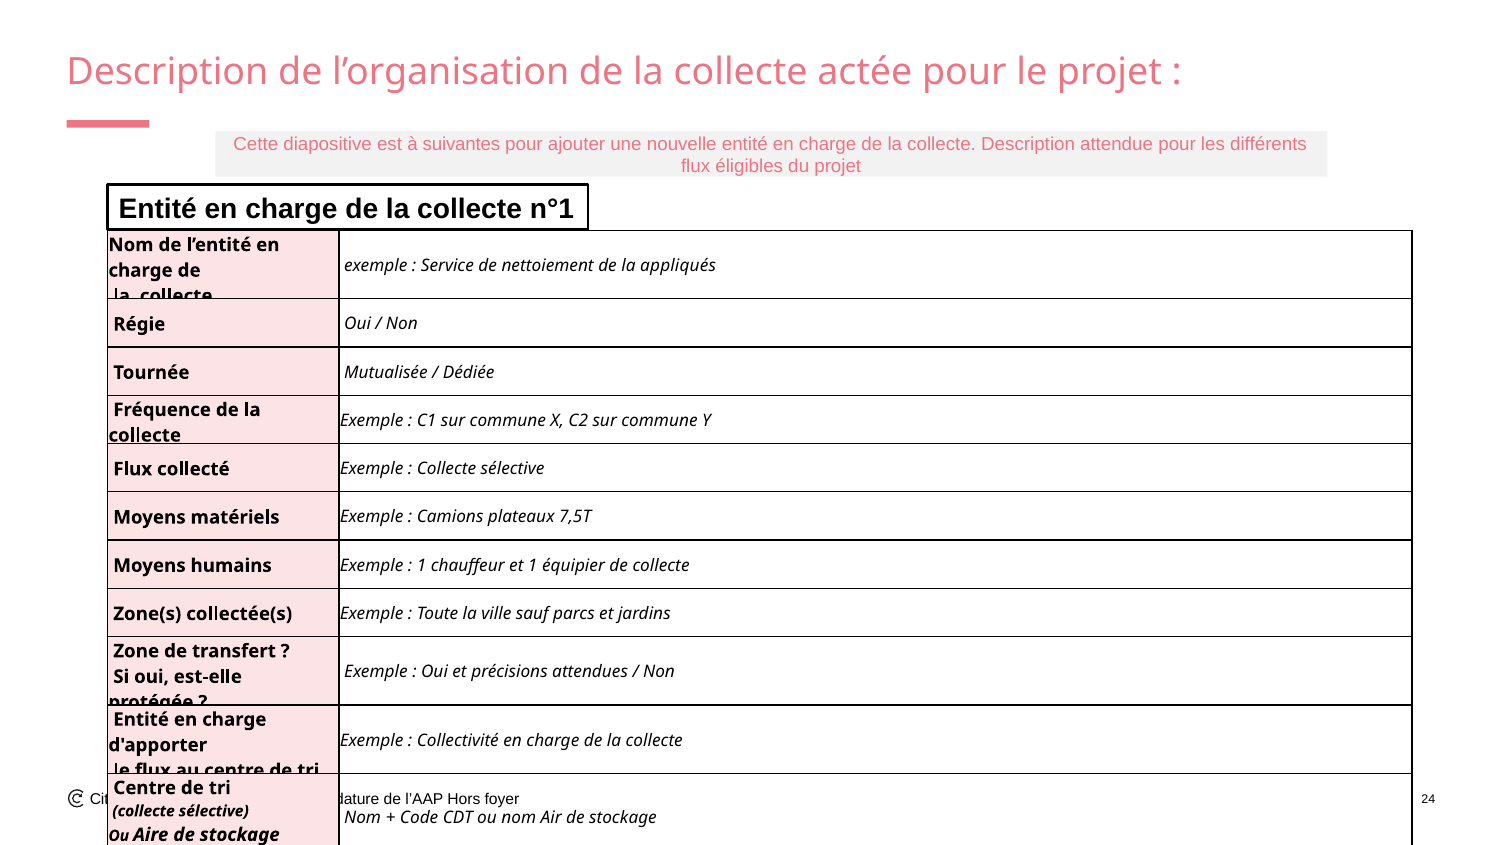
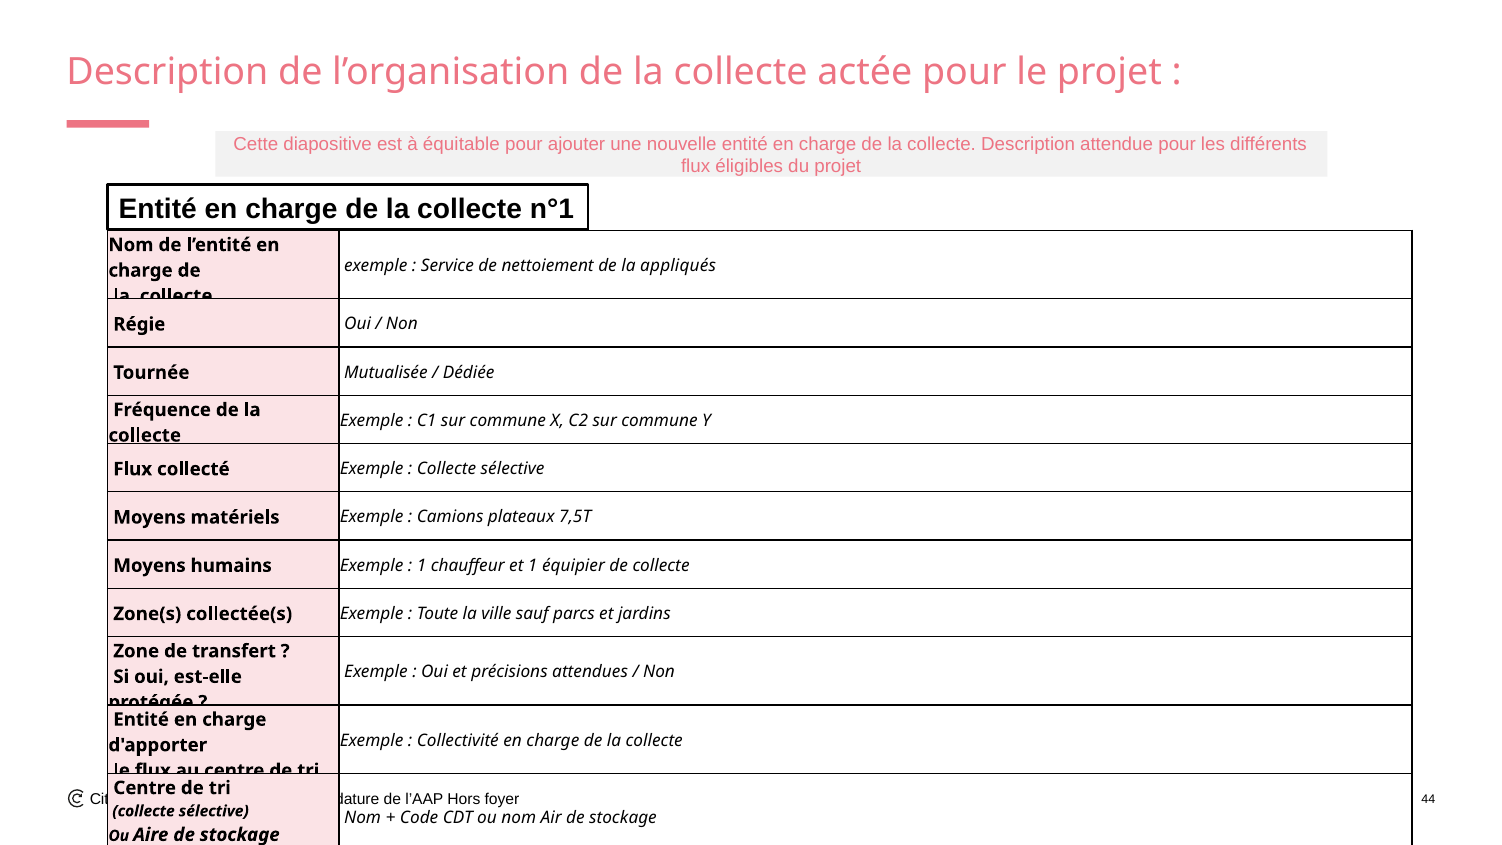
suivantes: suivantes -> équitable
24: 24 -> 44
